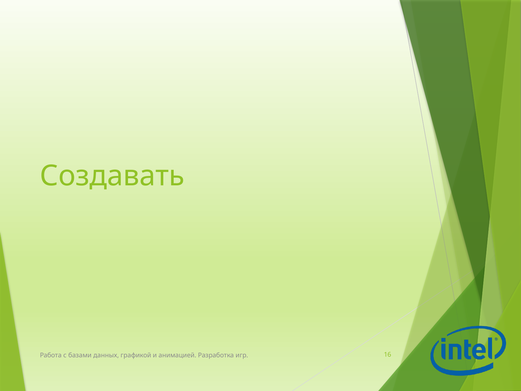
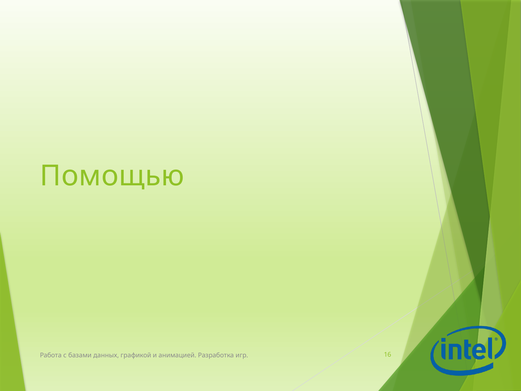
Создавать: Создавать -> Помощью
